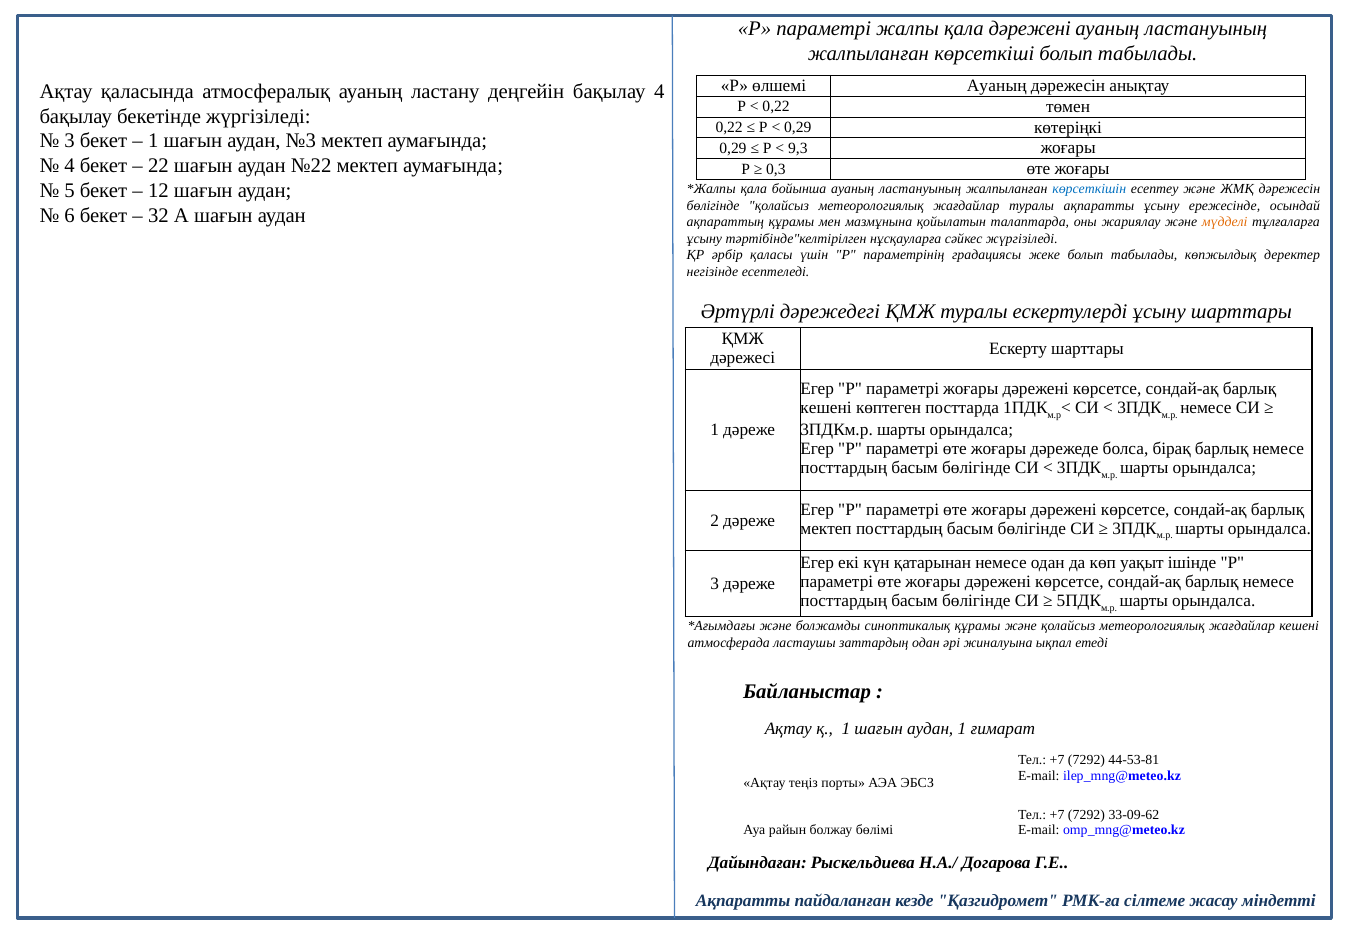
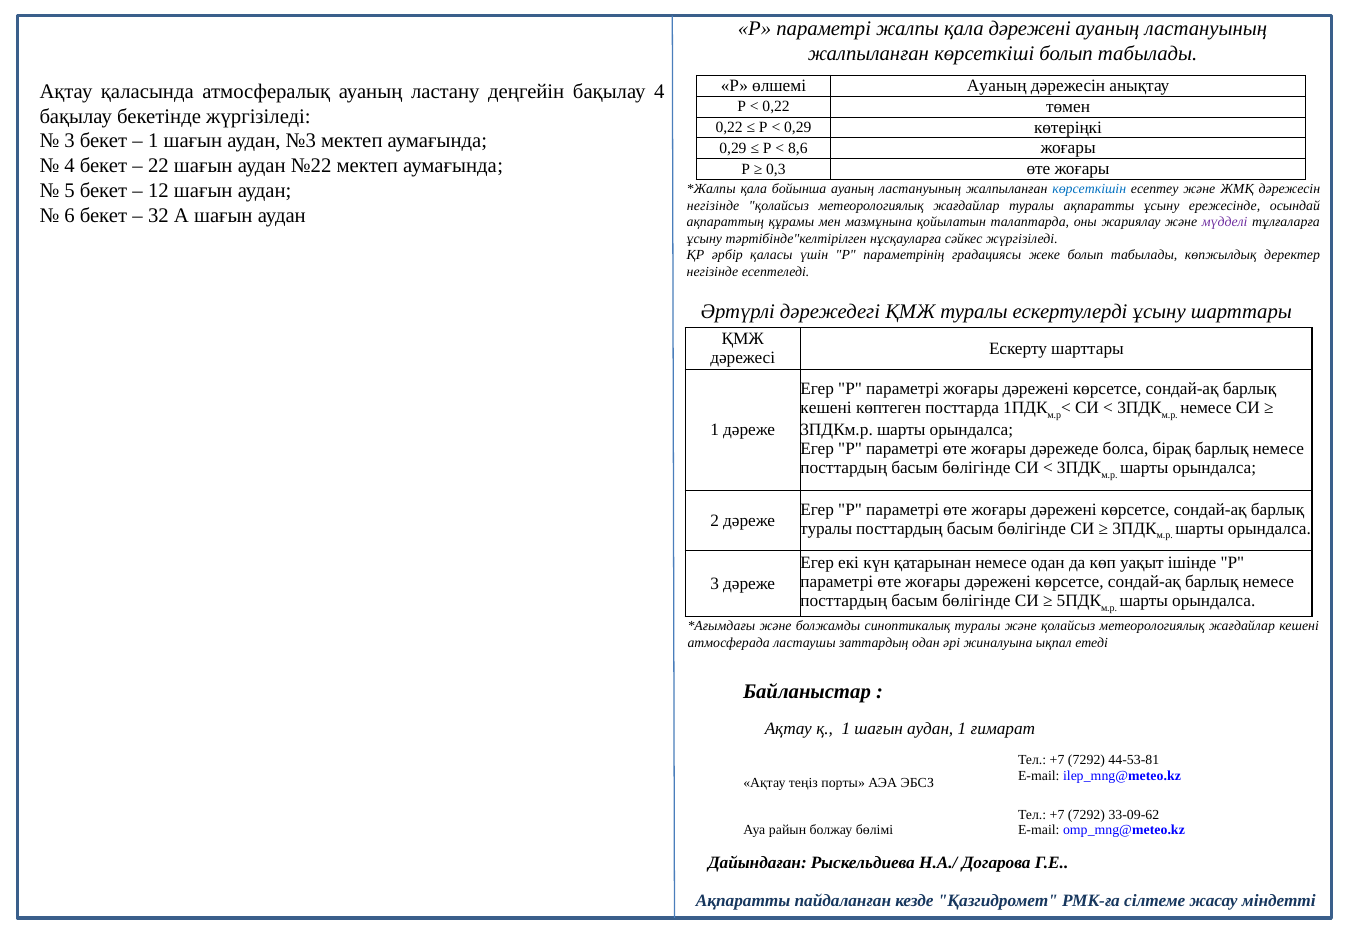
9,3: 9,3 -> 8,6
бөлігінде at (713, 206): бөлігінде -> негізінде
мүдделі colour: orange -> purple
мектеп at (826, 529): мектеп -> туралы
синоптикалық құрамы: құрамы -> туралы
